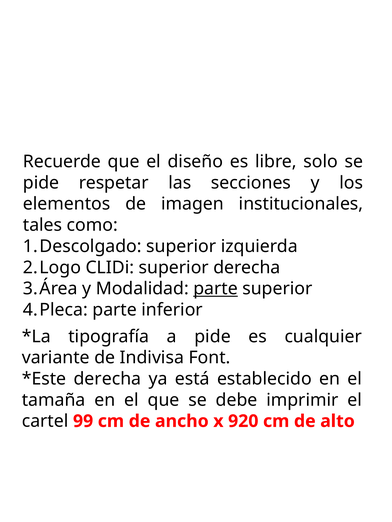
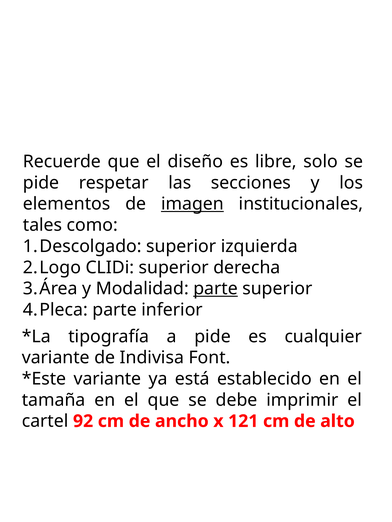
imagen underline: none -> present
derecha at (107, 379): derecha -> variante
99: 99 -> 92
920: 920 -> 121
